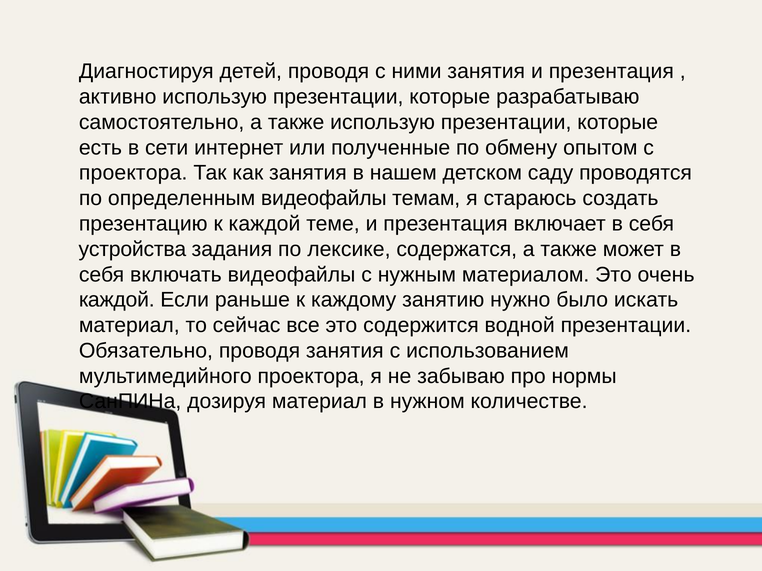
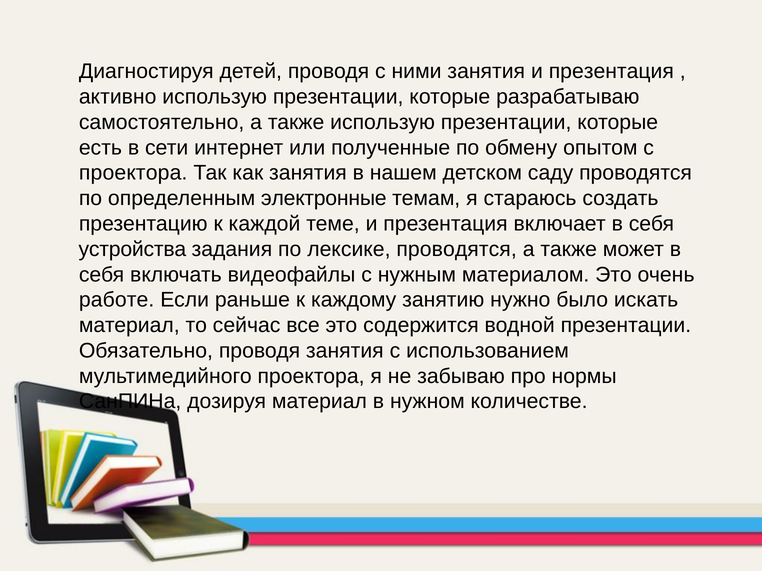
определенным видеофайлы: видеофайлы -> электронные
лексике содержатся: содержатся -> проводятся
каждой at (117, 300): каждой -> работе
